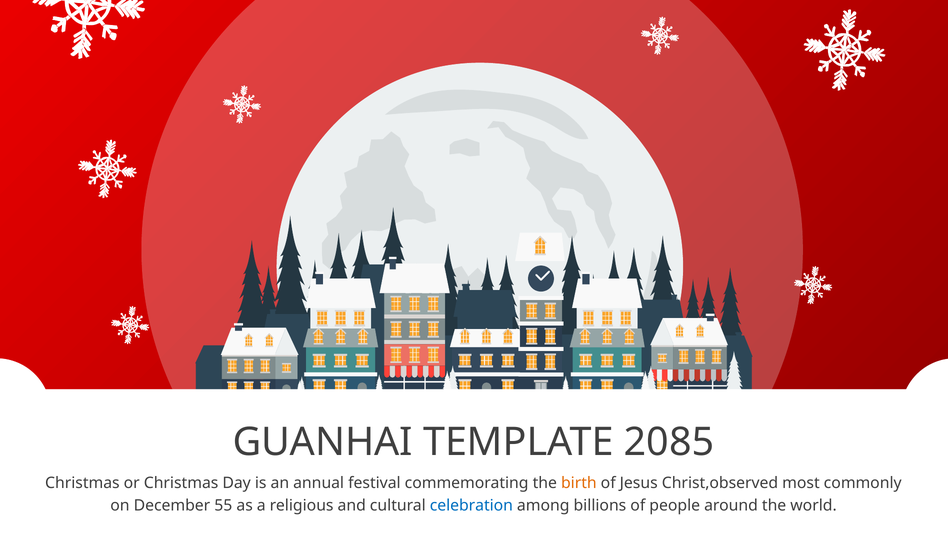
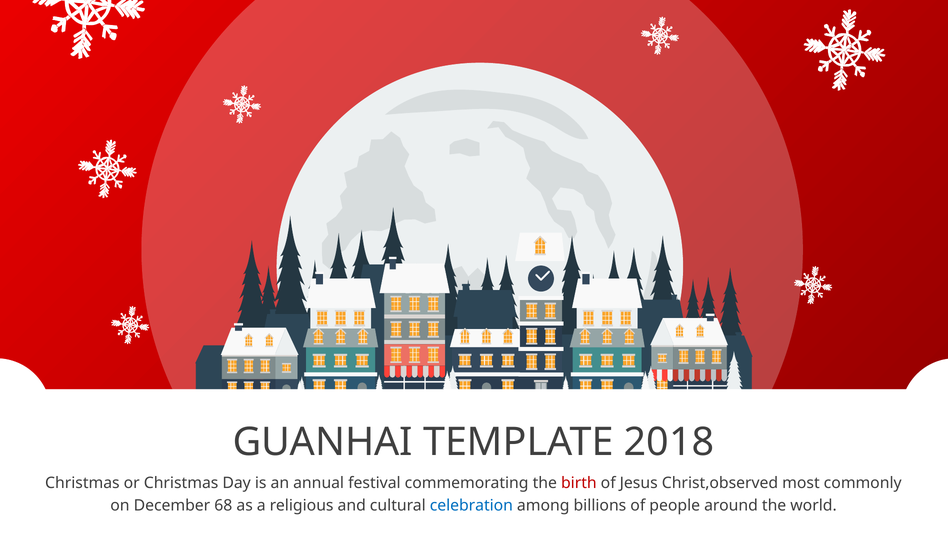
2085: 2085 -> 2018
birth colour: orange -> red
55: 55 -> 68
